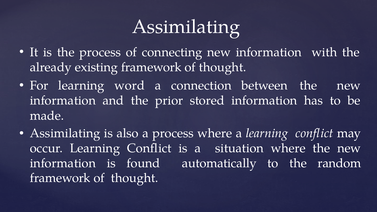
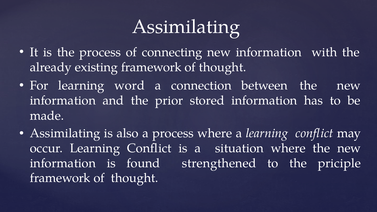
automatically: automatically -> strengthened
random: random -> priciple
